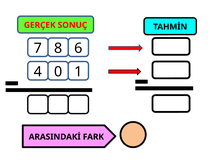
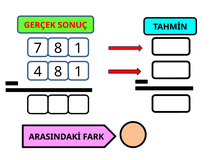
7 8 6: 6 -> 1
4 0: 0 -> 8
